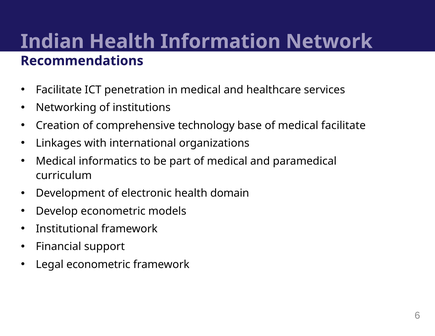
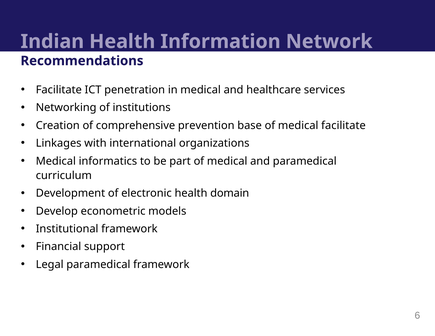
technology: technology -> prevention
Legal econometric: econometric -> paramedical
